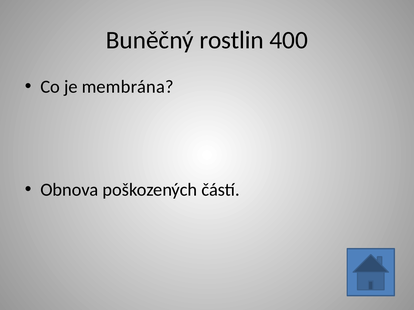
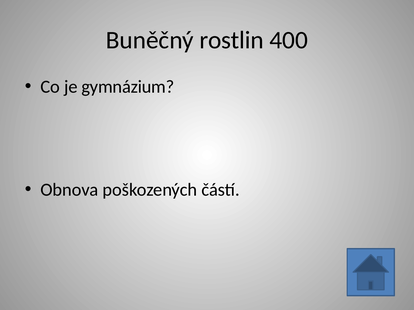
membrána: membrána -> gymnázium
